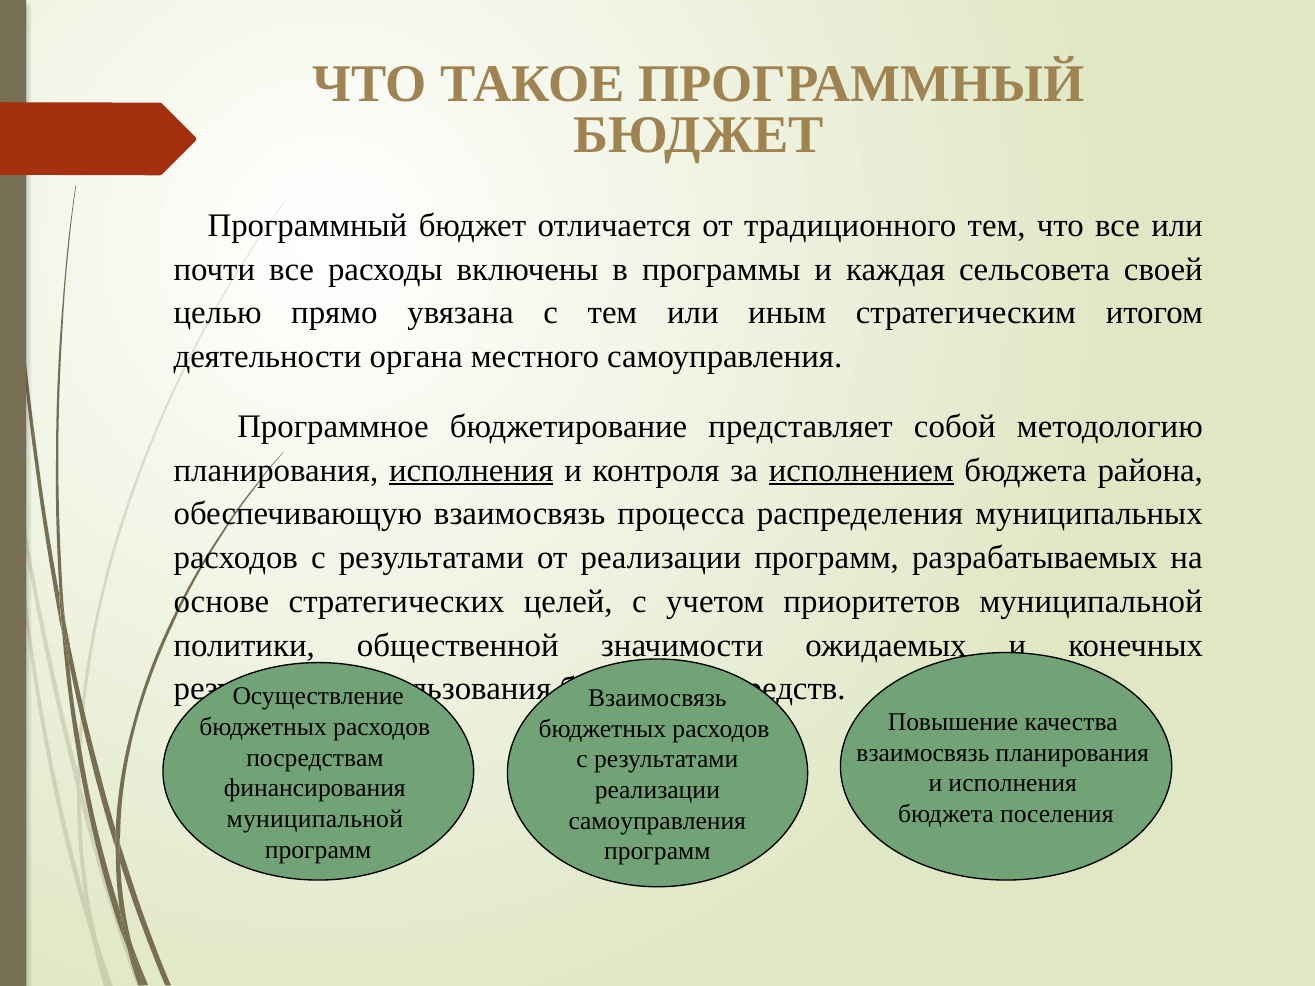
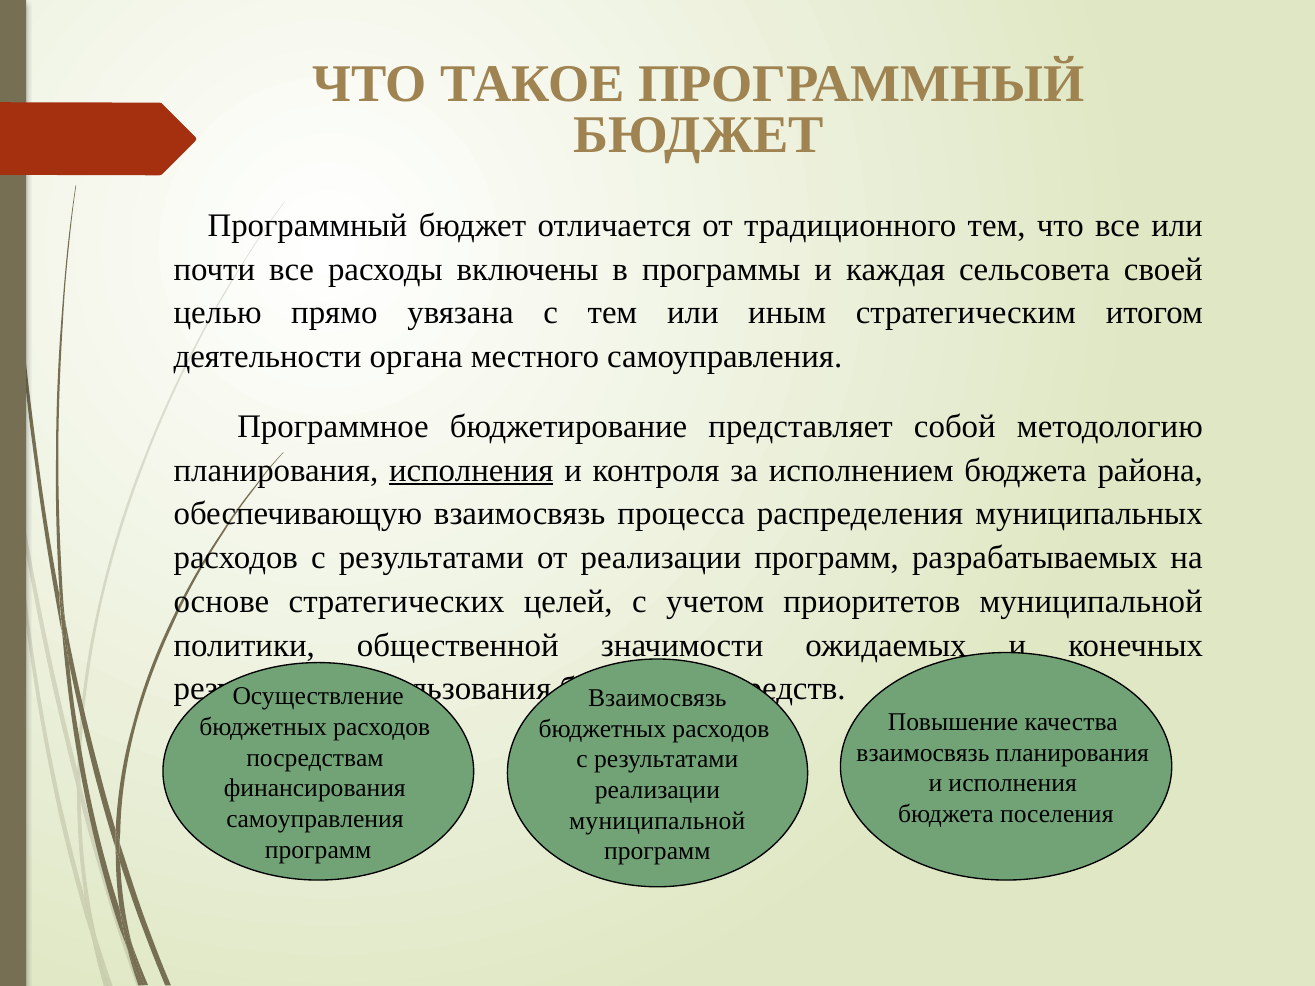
исполнением underline: present -> none
муниципальной at (315, 819): муниципальной -> самоуправления
самоуправления at (657, 821): самоуправления -> муниципальной
